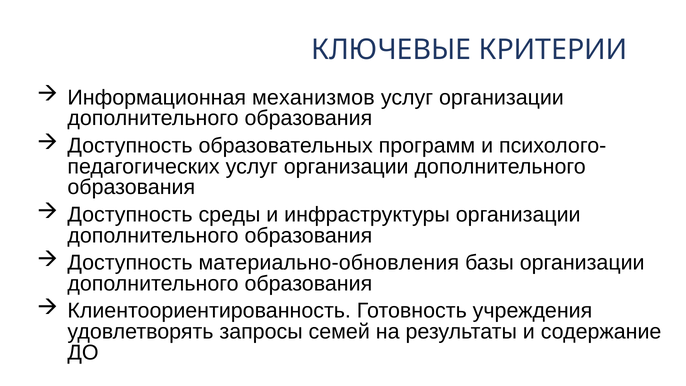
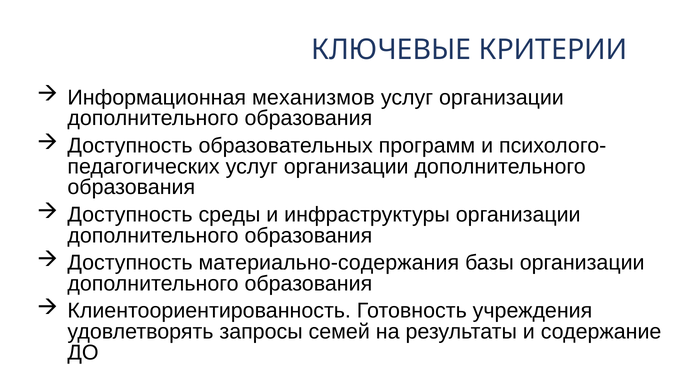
материально-обновления: материально-обновления -> материально-содержания
